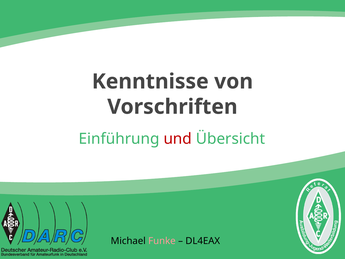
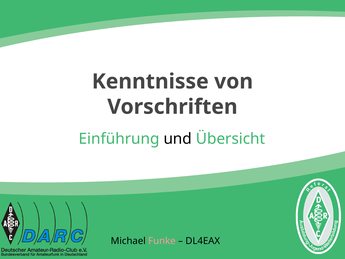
und colour: red -> black
